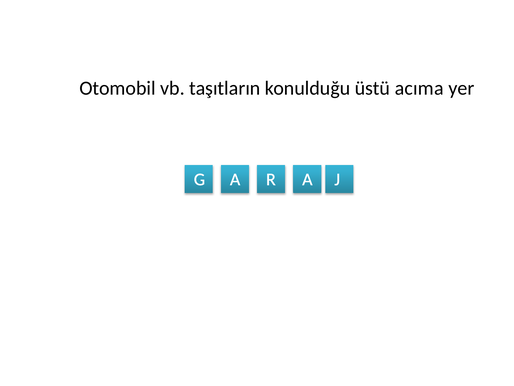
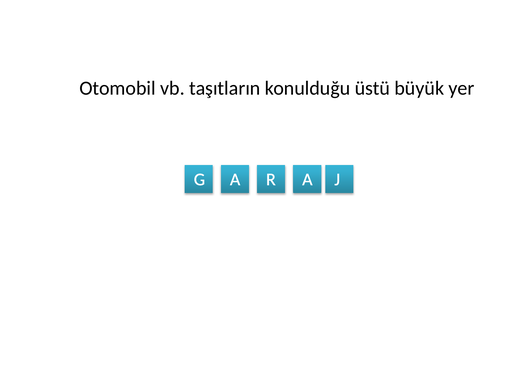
acıma: acıma -> büyük
